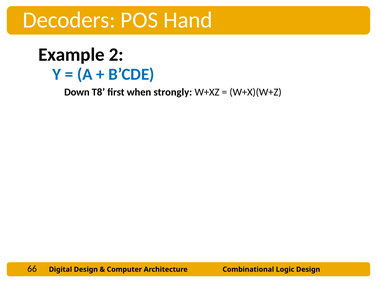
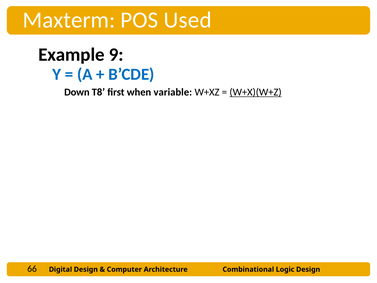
Decoders: Decoders -> Maxterm
Hand: Hand -> Used
2: 2 -> 9
strongly: strongly -> variable
W+X)(W+Z underline: none -> present
